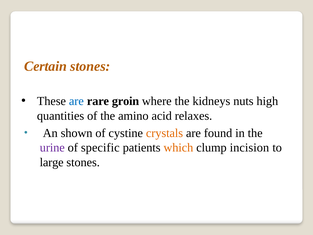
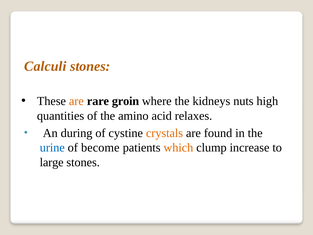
Certain: Certain -> Calculi
are at (76, 101) colour: blue -> orange
shown: shown -> during
urine colour: purple -> blue
specific: specific -> become
incision: incision -> increase
